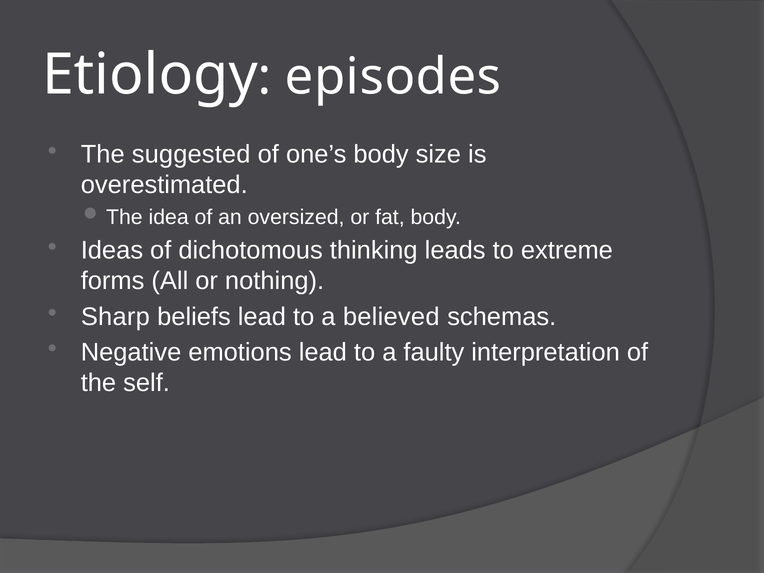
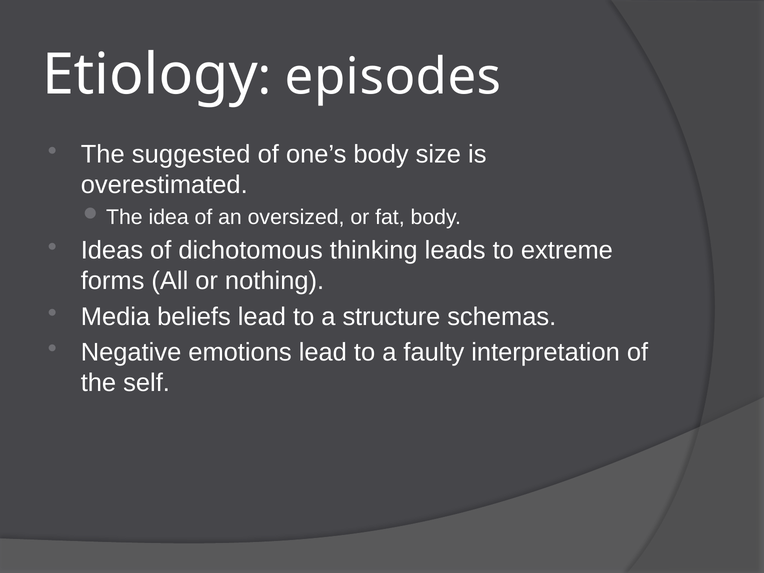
Sharp: Sharp -> Media
believed: believed -> structure
